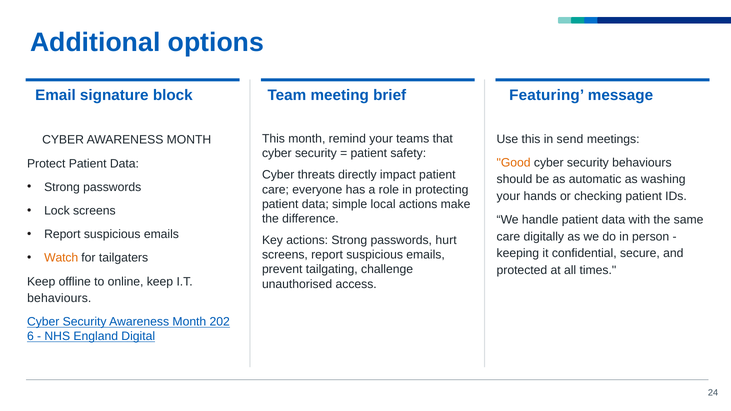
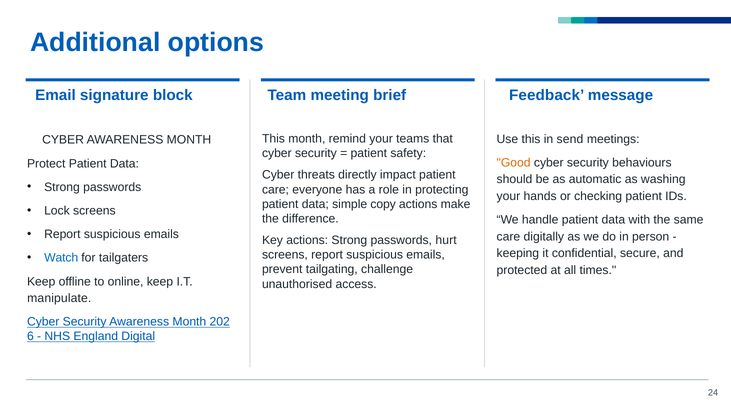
Featuring: Featuring -> Feedback
local: local -> copy
Watch colour: orange -> blue
behaviours at (59, 298): behaviours -> manipulate
